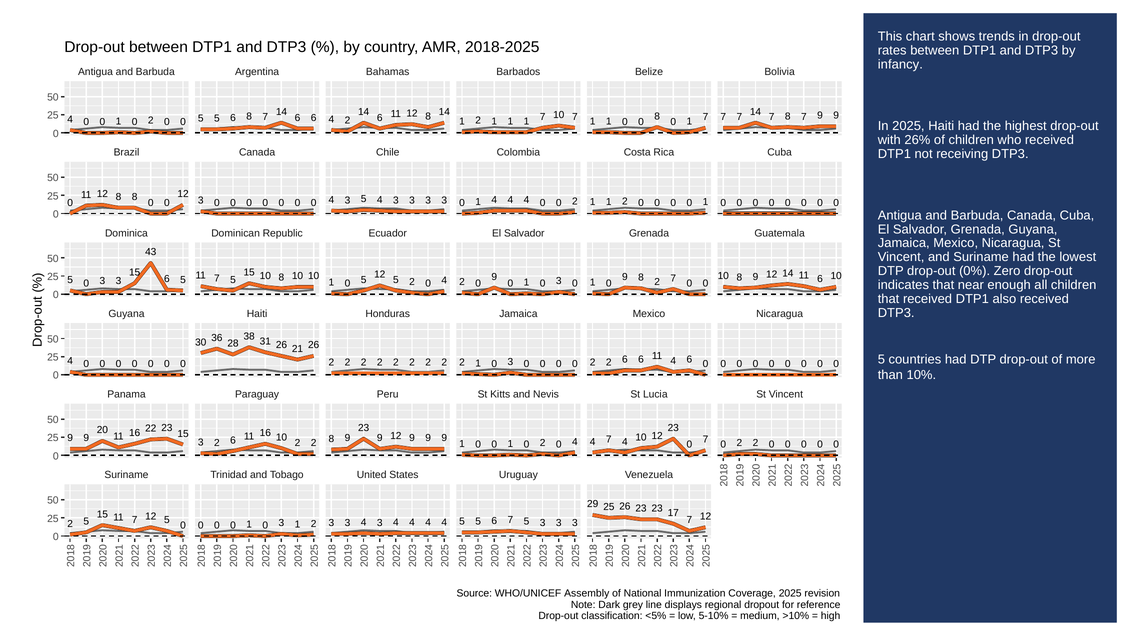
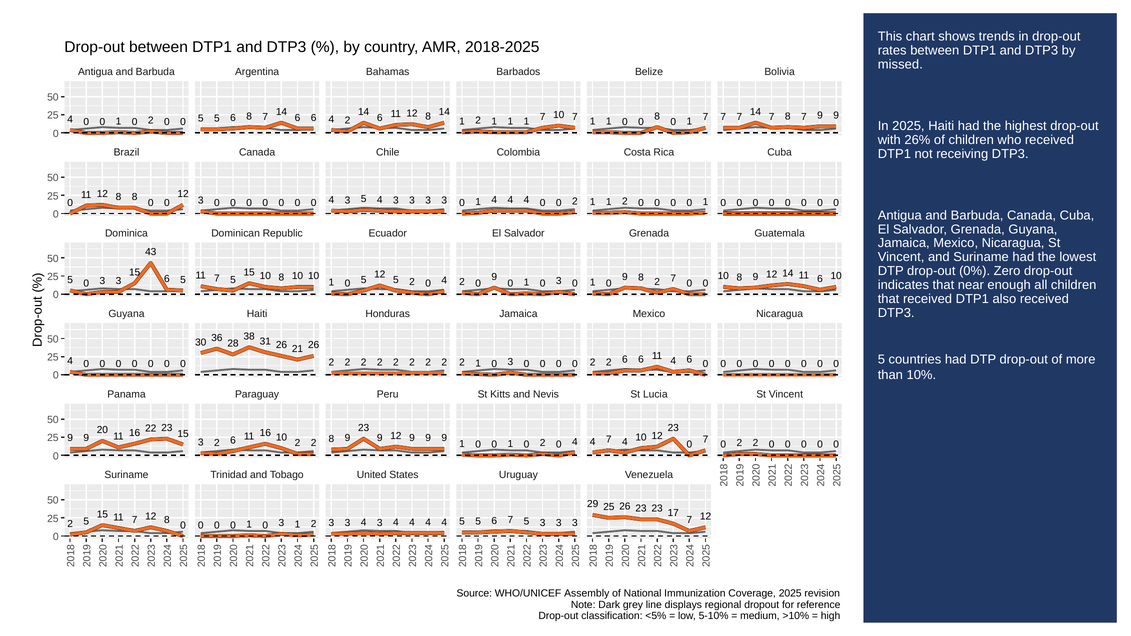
infancy: infancy -> missed
7 12 5: 5 -> 8
